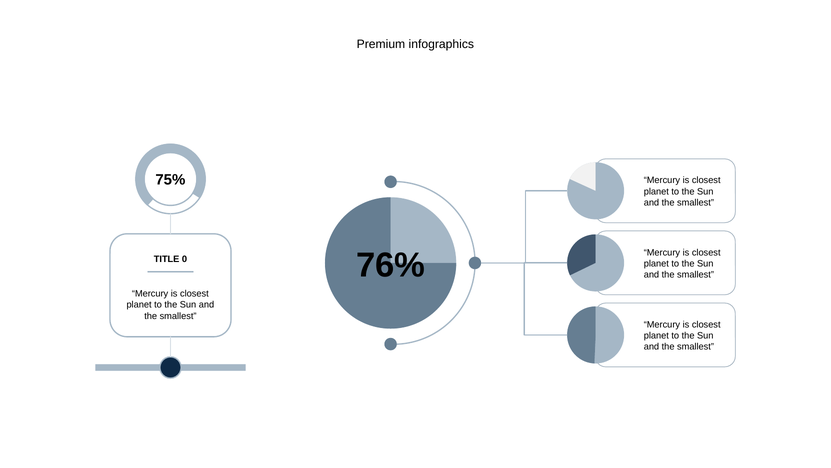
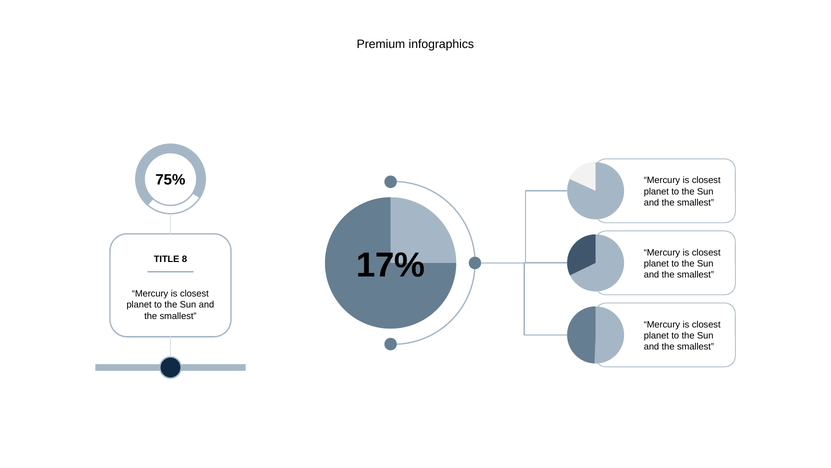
76%: 76% -> 17%
0: 0 -> 8
